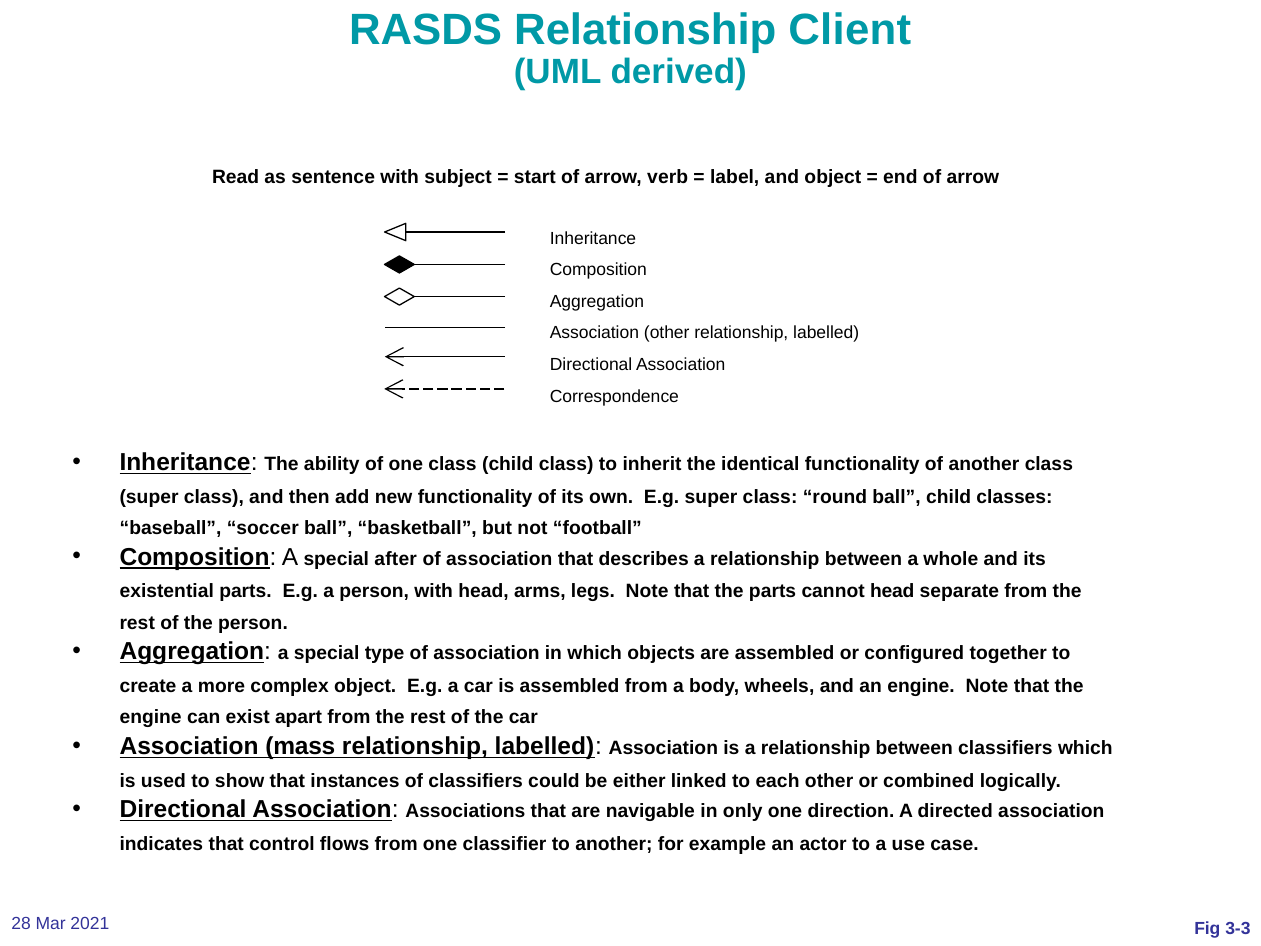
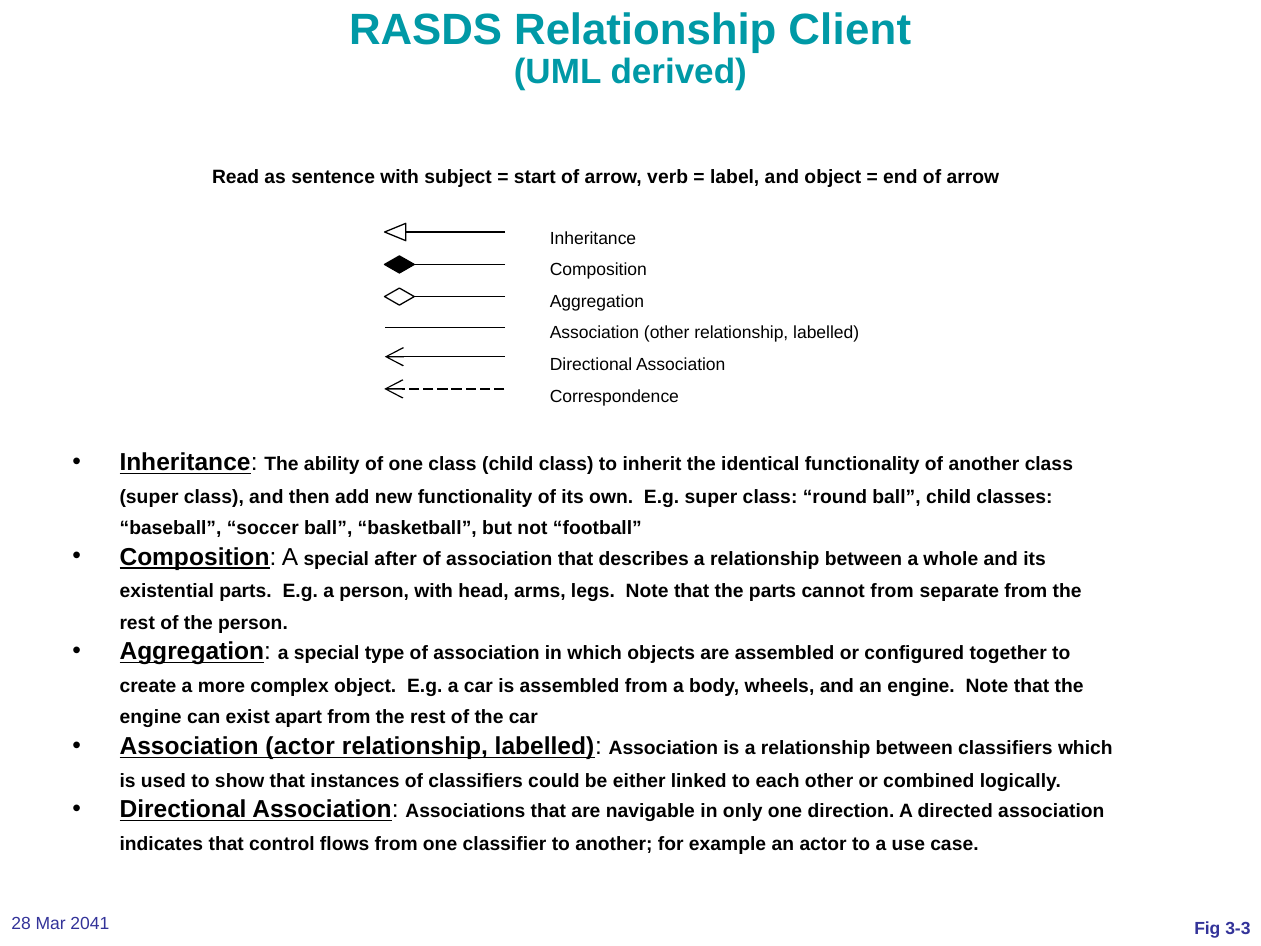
cannot head: head -> from
Association mass: mass -> actor
2021: 2021 -> 2041
